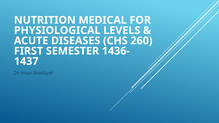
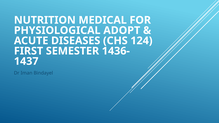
LEVELS: LEVELS -> ADOPT
260: 260 -> 124
